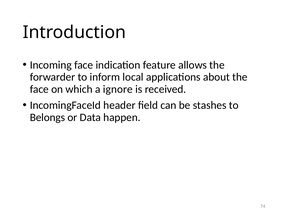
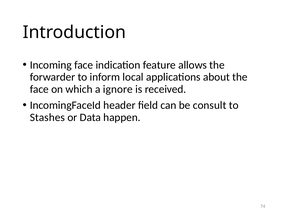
stashes: stashes -> consult
Belongs: Belongs -> Stashes
